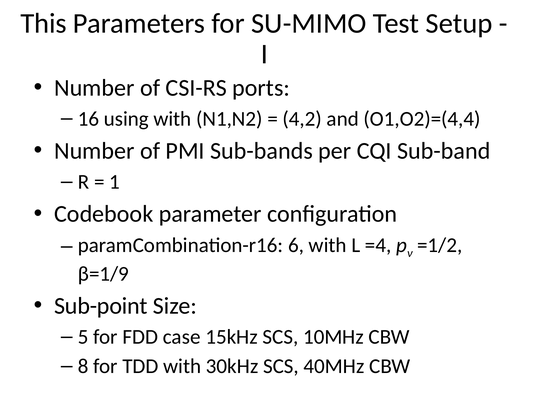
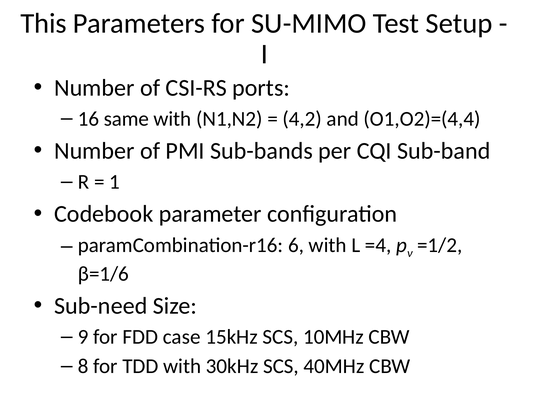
using: using -> same
β=1/9: β=1/9 -> β=1/6
Sub-point: Sub-point -> Sub-need
5: 5 -> 9
